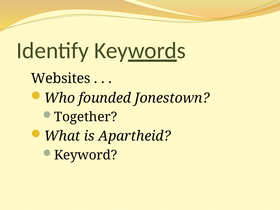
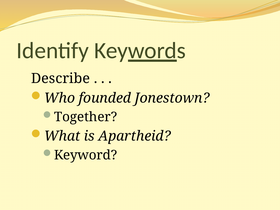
Websites: Websites -> Describe
